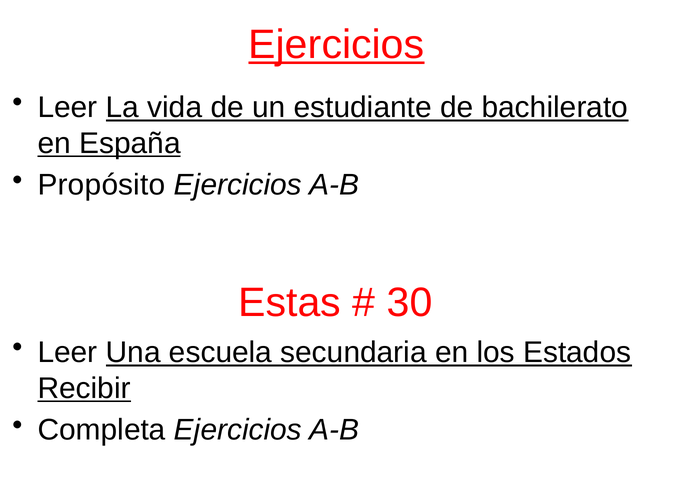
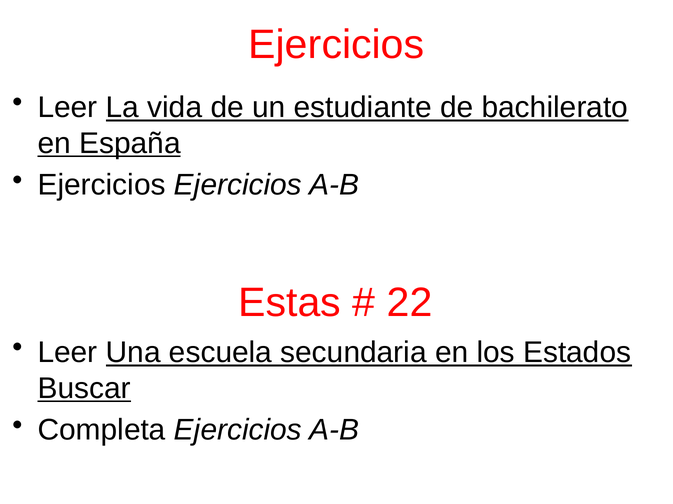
Ejercicios at (336, 45) underline: present -> none
Propósito at (102, 185): Propósito -> Ejercicios
30: 30 -> 22
Recibir: Recibir -> Buscar
